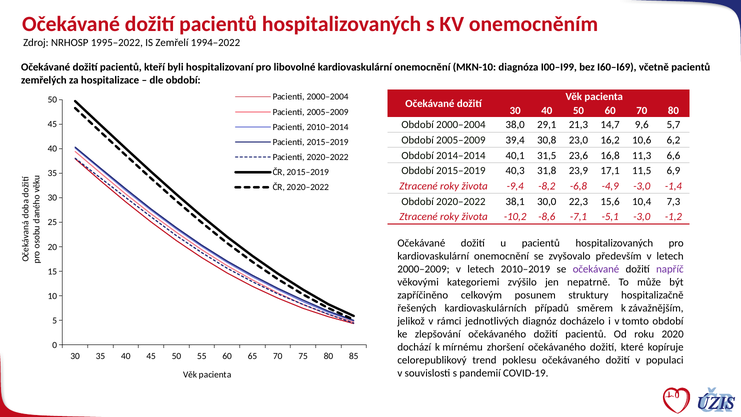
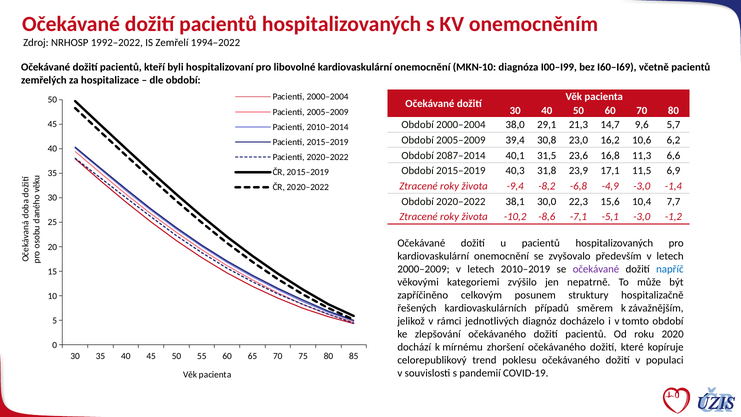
1995–2022: 1995–2022 -> 1992–2022
2014–2014: 2014–2014 -> 2087–2014
7,3: 7,3 -> 7,7
napříč colour: purple -> blue
